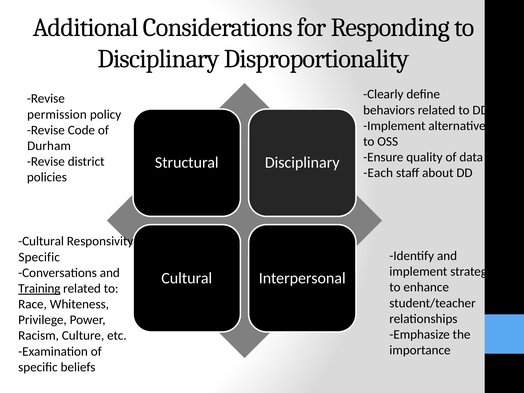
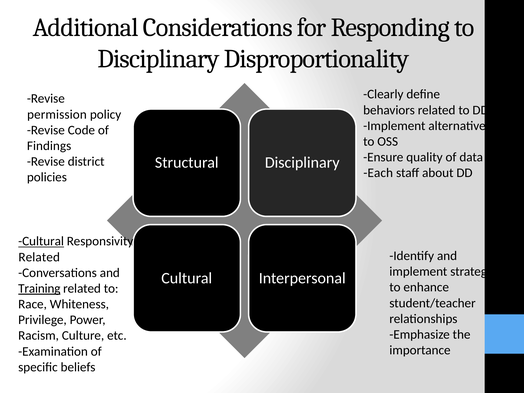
Durham: Durham -> Findings
Cultural at (41, 241) underline: none -> present
Specific at (39, 257): Specific -> Related
